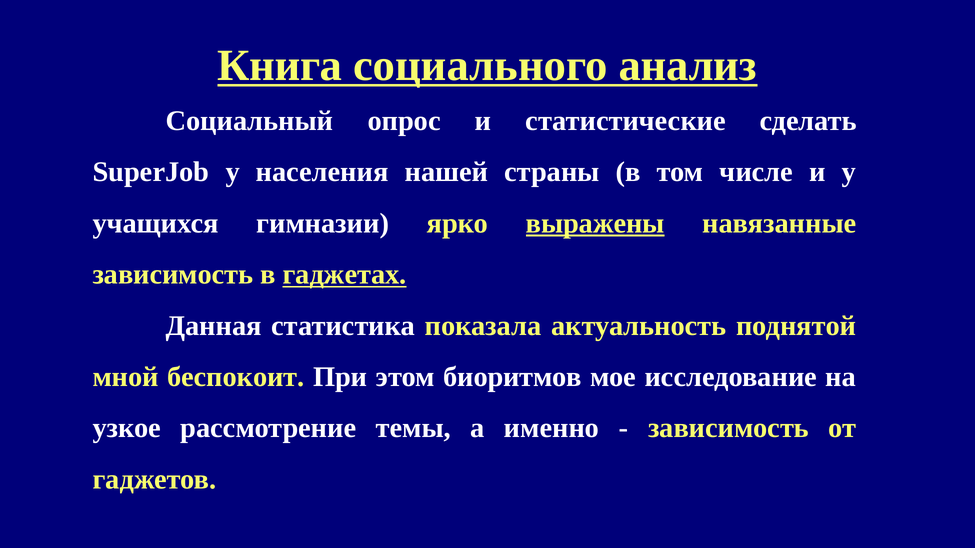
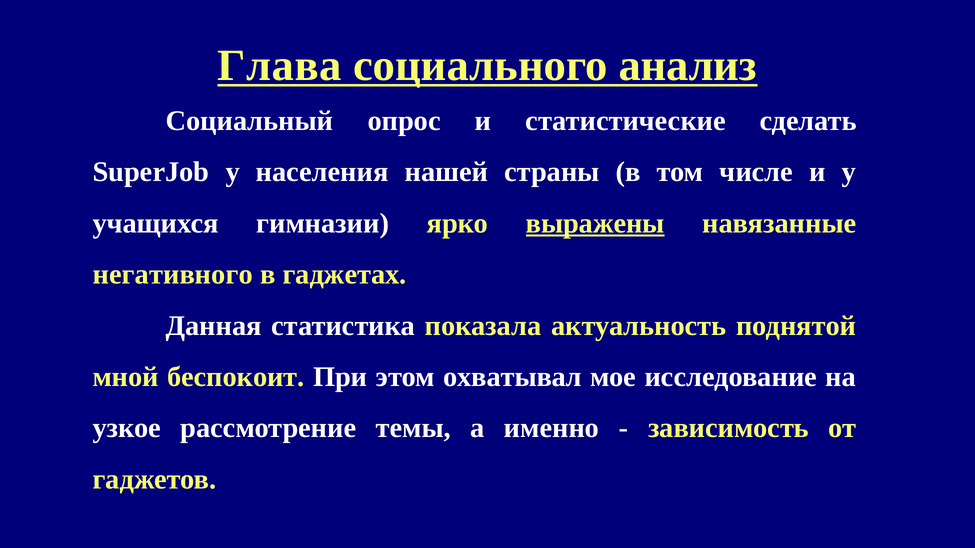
Книга: Книга -> Глава
зависимость at (173, 275): зависимость -> негативного
гаджетах underline: present -> none
биоритмов: биоритмов -> охватывал
